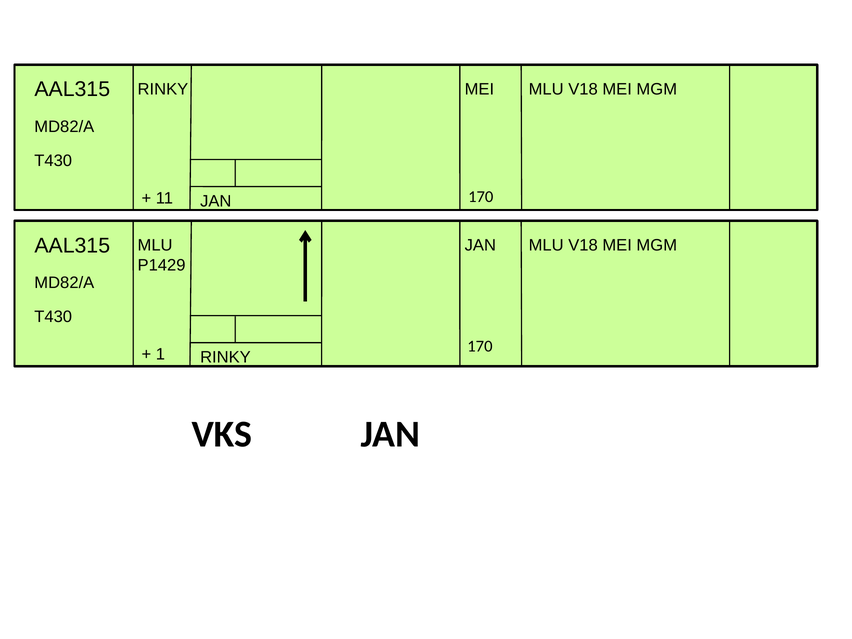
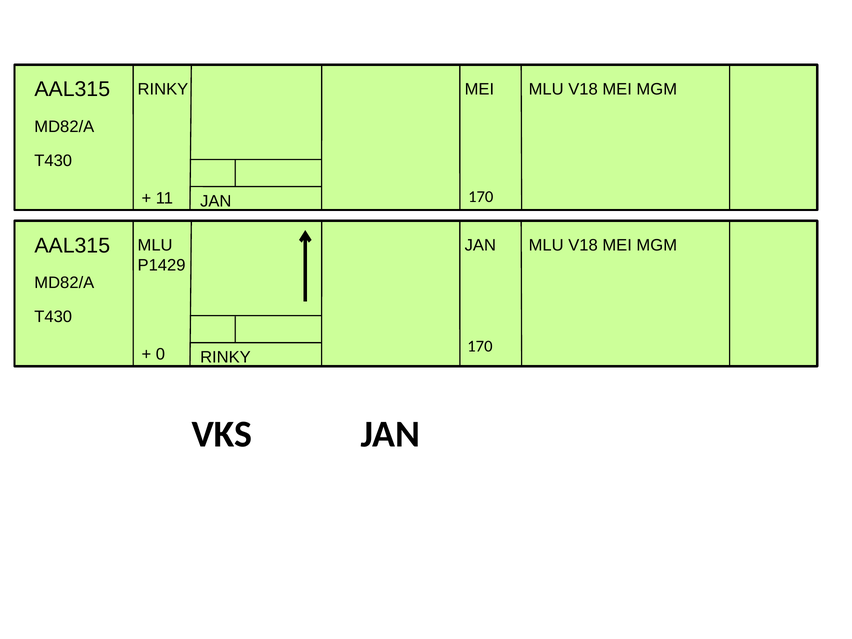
1: 1 -> 0
